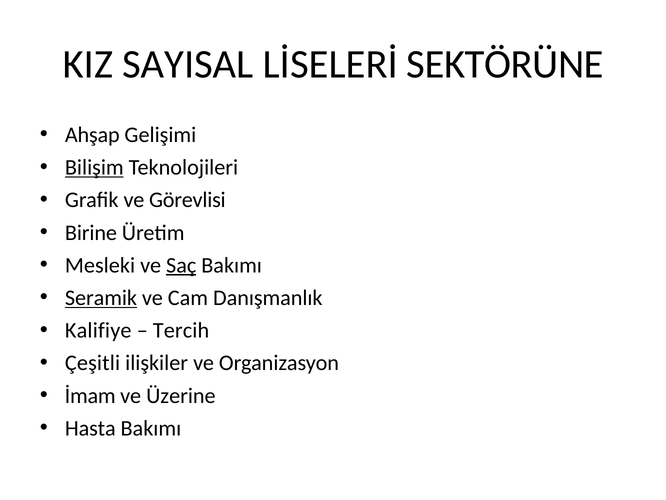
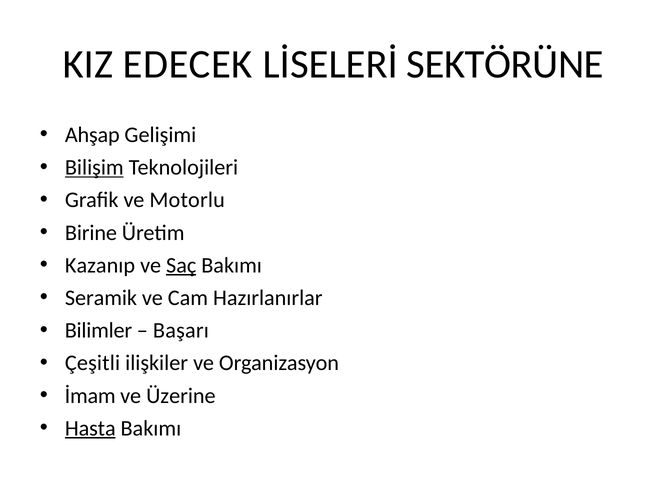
SAYISAL: SAYISAL -> EDECEK
Görevlisi: Görevlisi -> Motorlu
Mesleki: Mesleki -> Kazanıp
Seramik underline: present -> none
Danışmanlık: Danışmanlık -> Hazırlanırlar
Kalifiye: Kalifiye -> Bilimler
Tercih: Tercih -> Başarı
Hasta underline: none -> present
